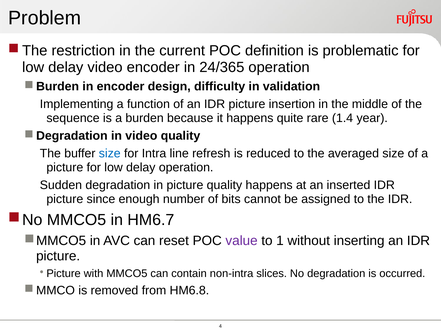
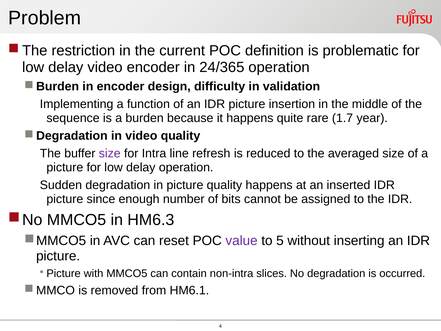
1.4: 1.4 -> 1.7
size at (110, 153) colour: blue -> purple
HM6.7: HM6.7 -> HM6.3
1: 1 -> 5
HM6.8: HM6.8 -> HM6.1
